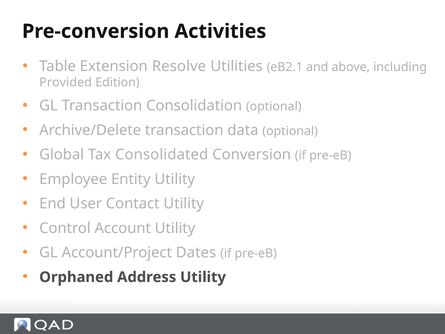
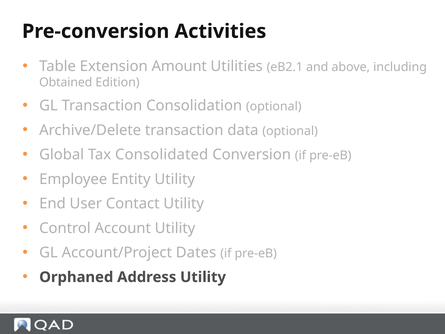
Resolve: Resolve -> Amount
Provided: Provided -> Obtained
